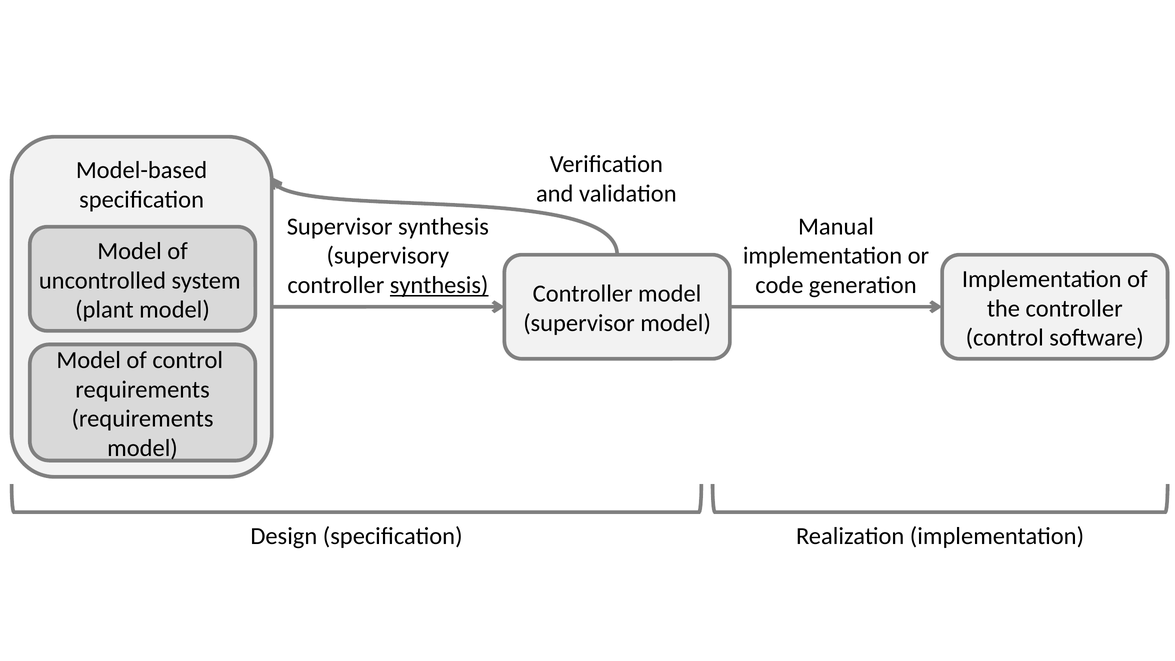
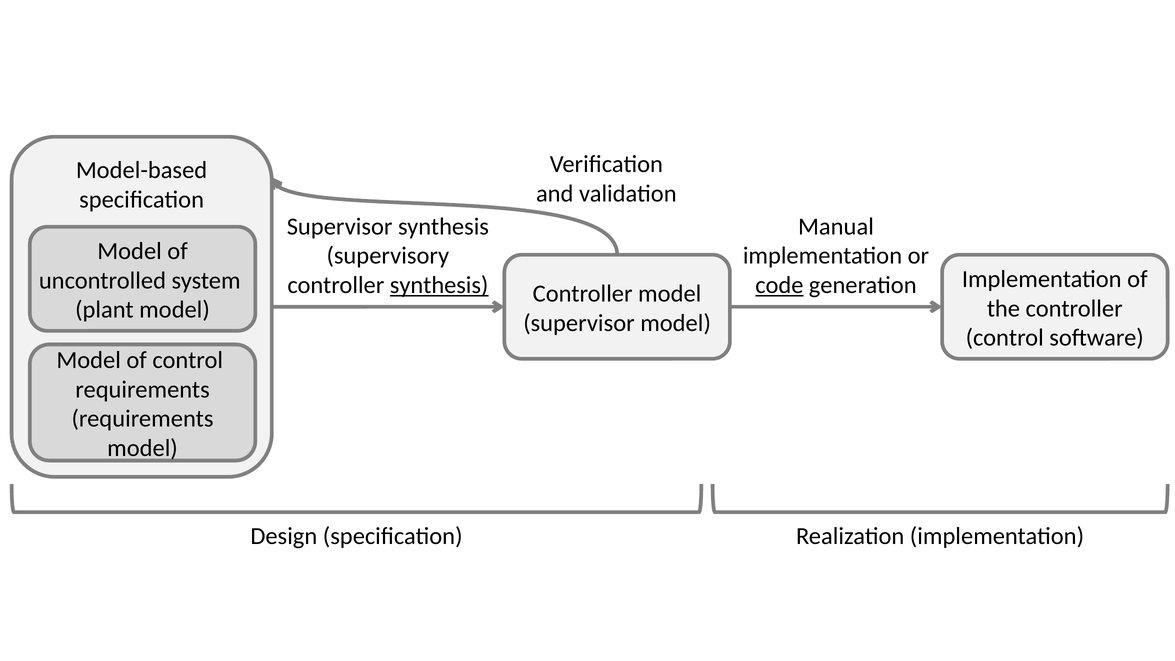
code underline: none -> present
